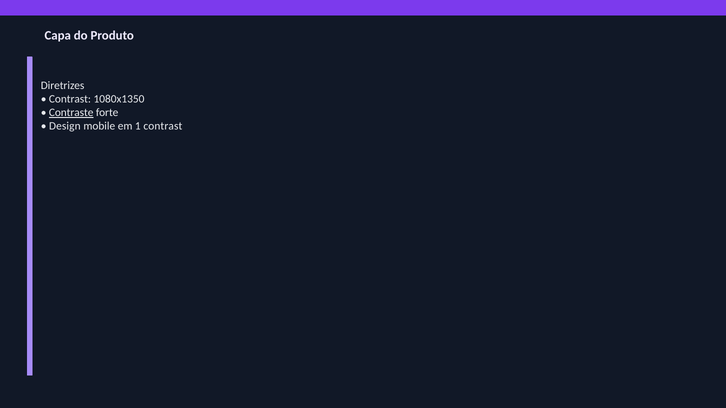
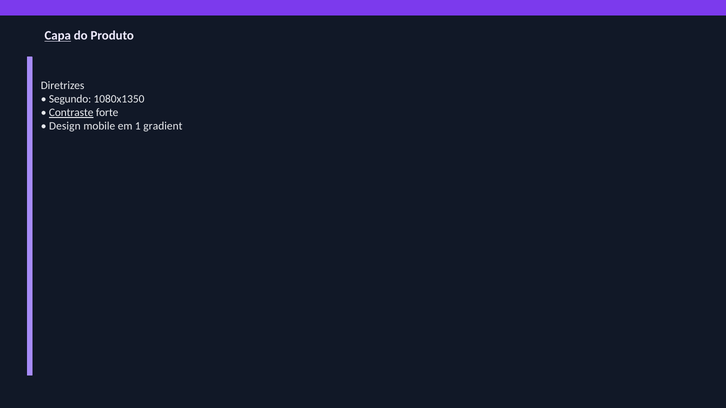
Capa underline: none -> present
Contrast at (70, 99): Contrast -> Segundo
1 contrast: contrast -> gradient
